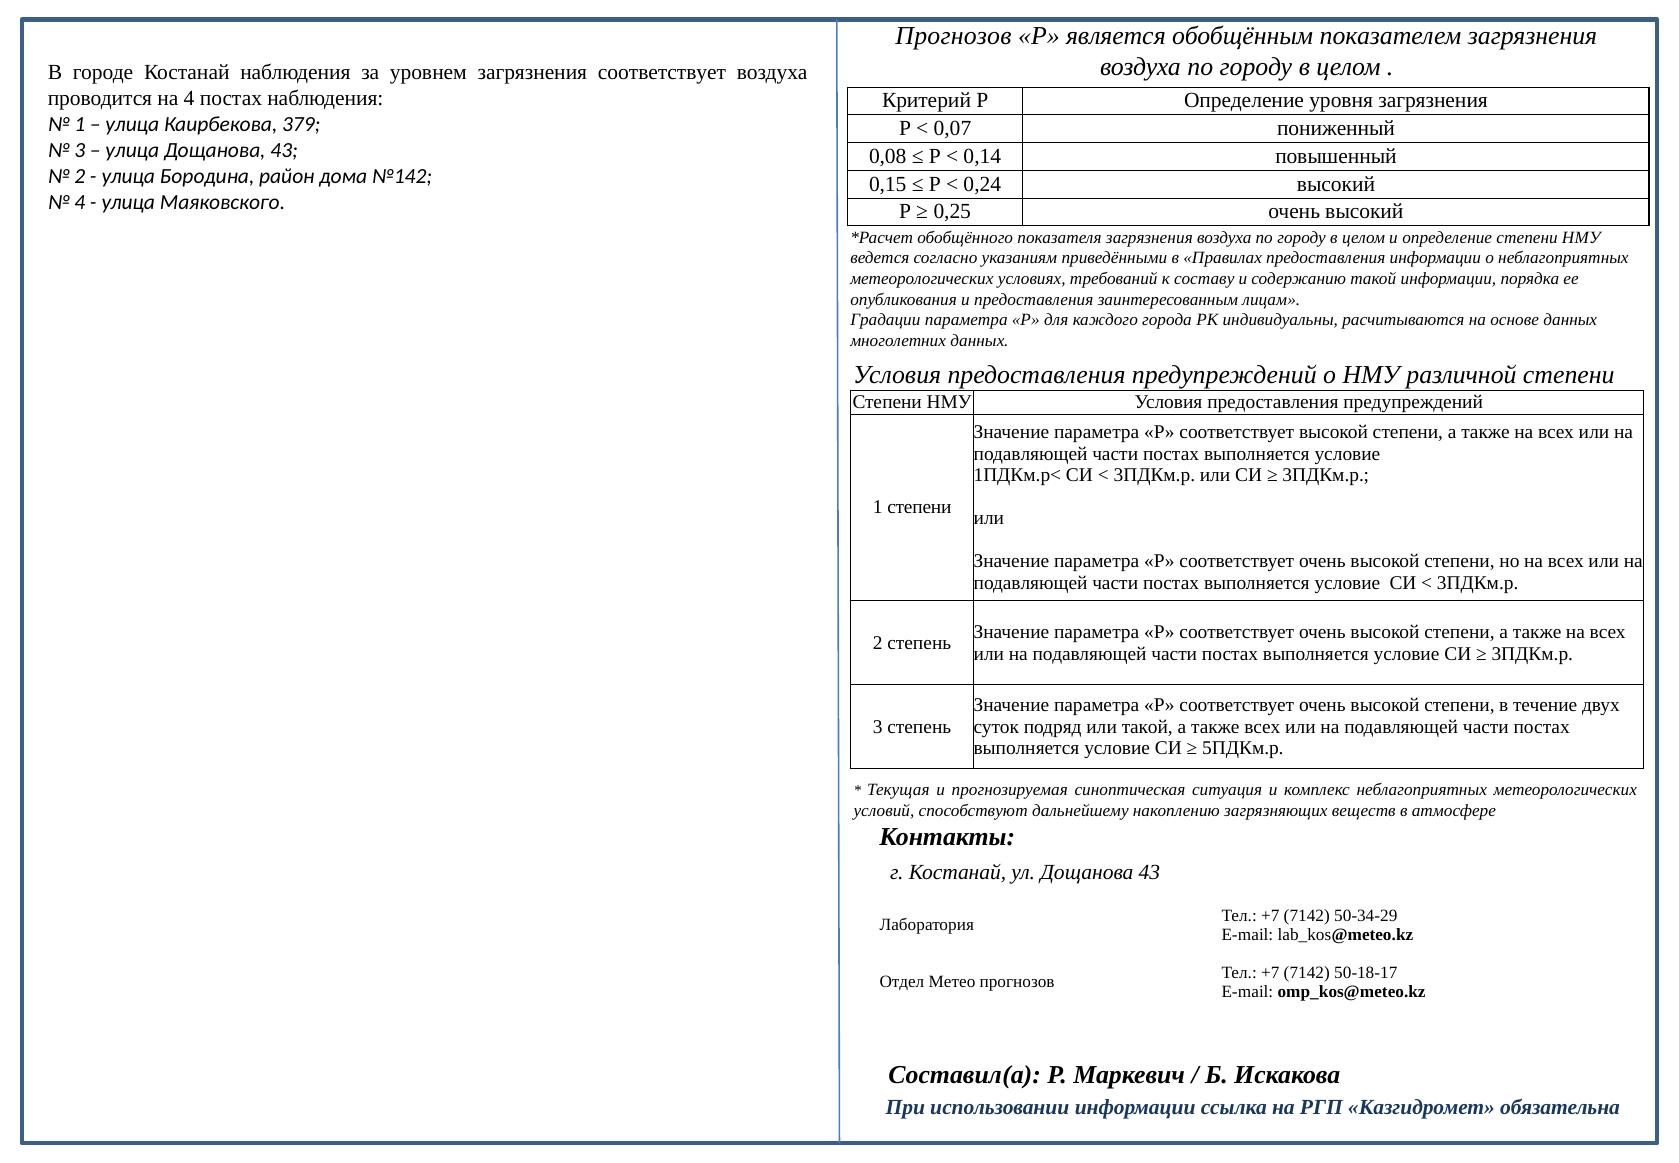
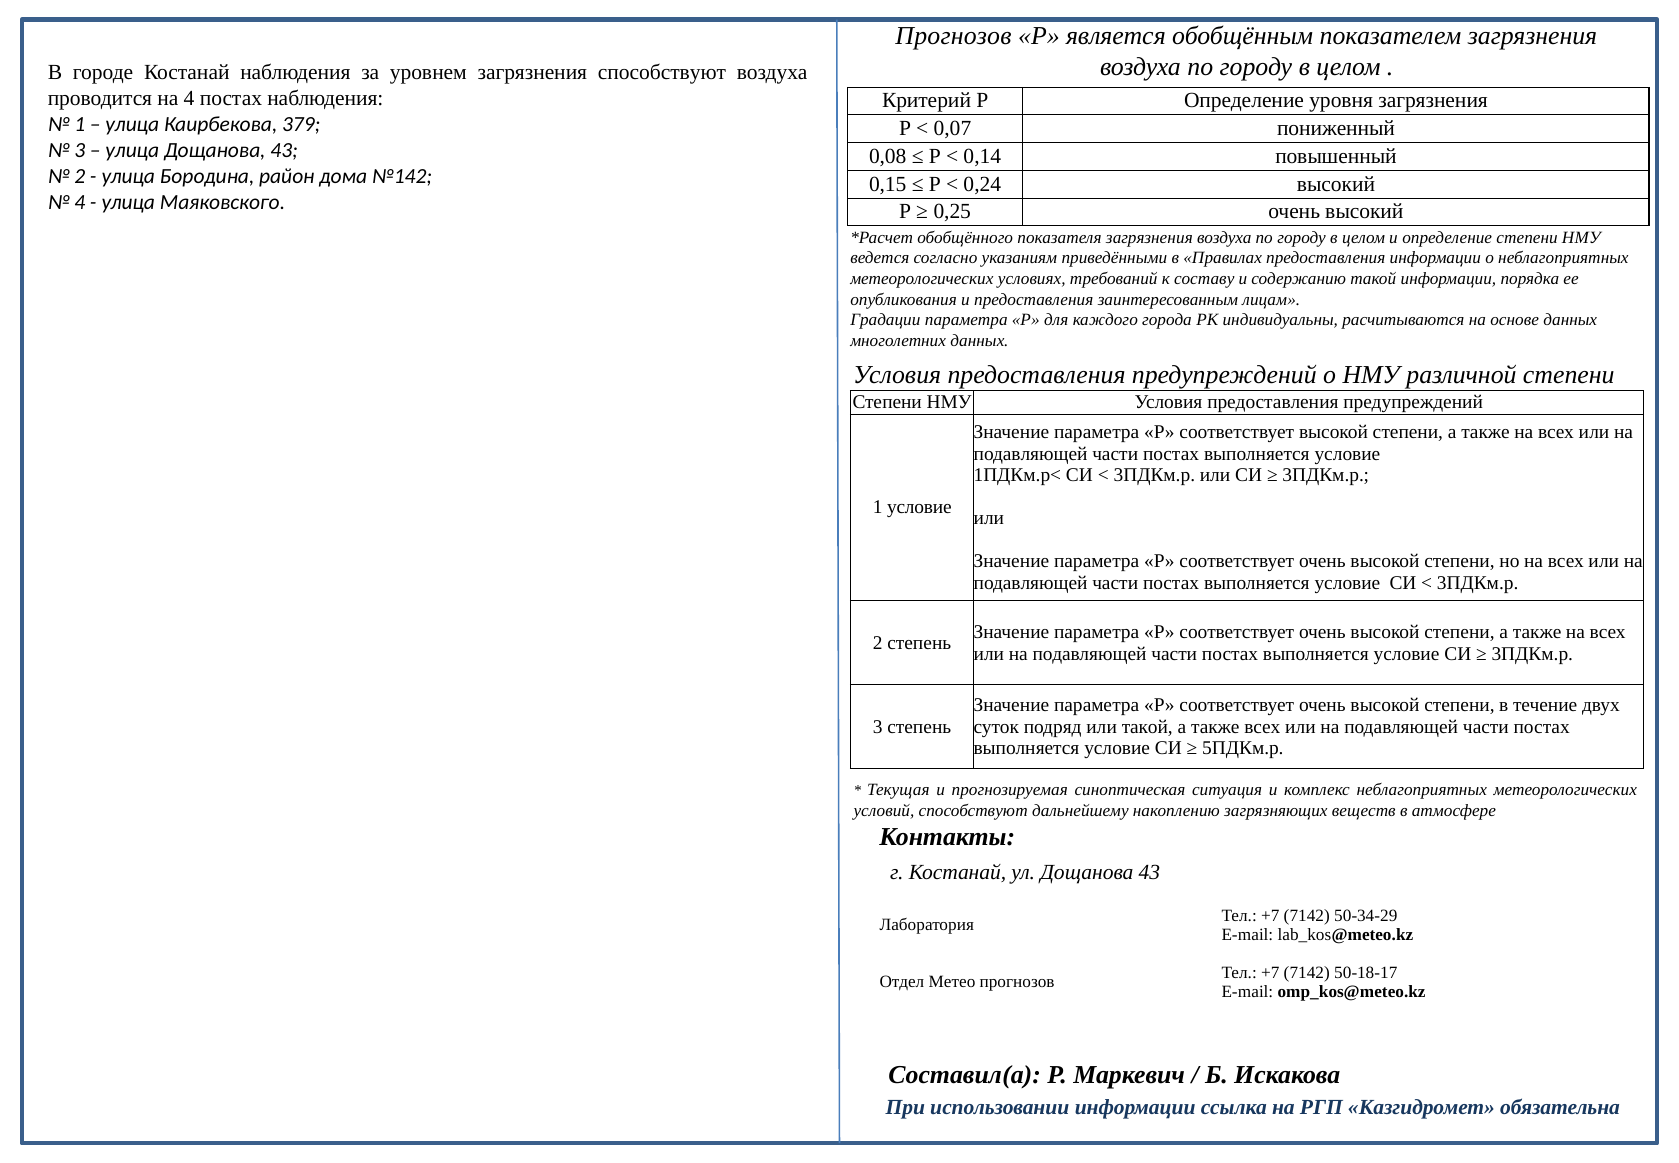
загрязнения соответствует: соответствует -> способствуют
1 степени: степени -> условие
